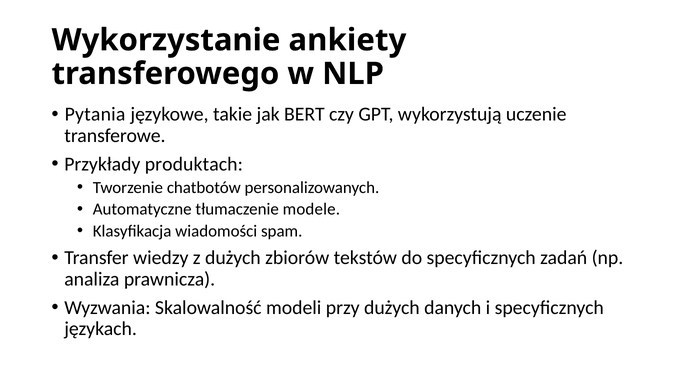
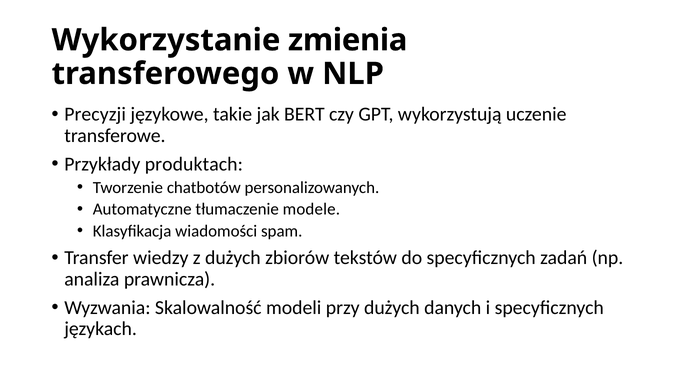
ankiety: ankiety -> zmienia
Pytania: Pytania -> Precyzji
